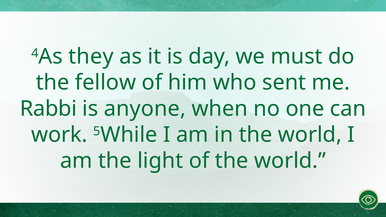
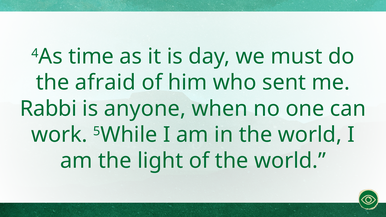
they: they -> time
fellow: fellow -> afraid
